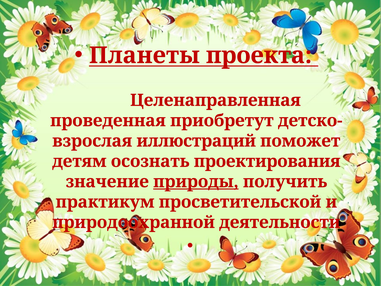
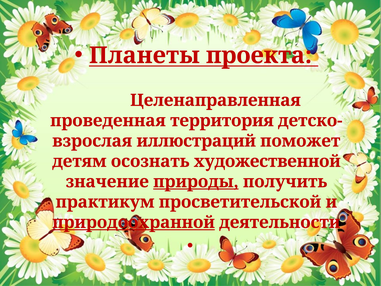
приобретут: приобретут -> территория
проектирования: проектирования -> художественной
природоохранной underline: none -> present
